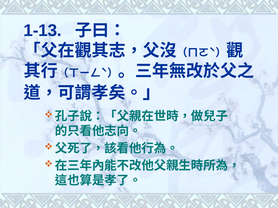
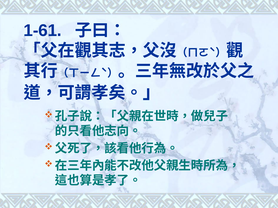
1-13: 1-13 -> 1-61
